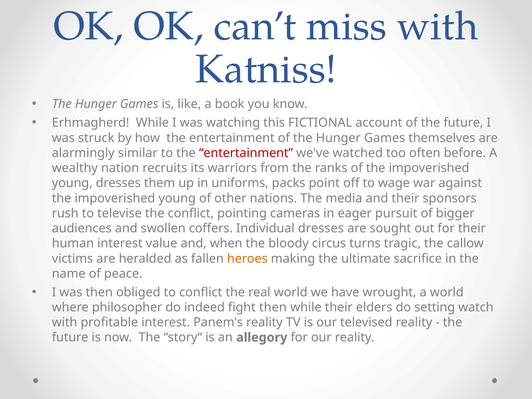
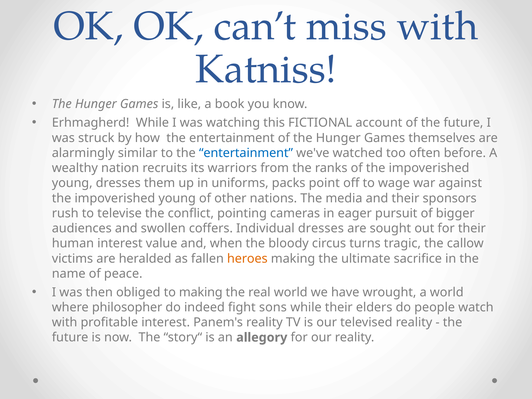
entertainment at (246, 153) colour: red -> blue
to conflict: conflict -> making
fight then: then -> sons
setting: setting -> people
